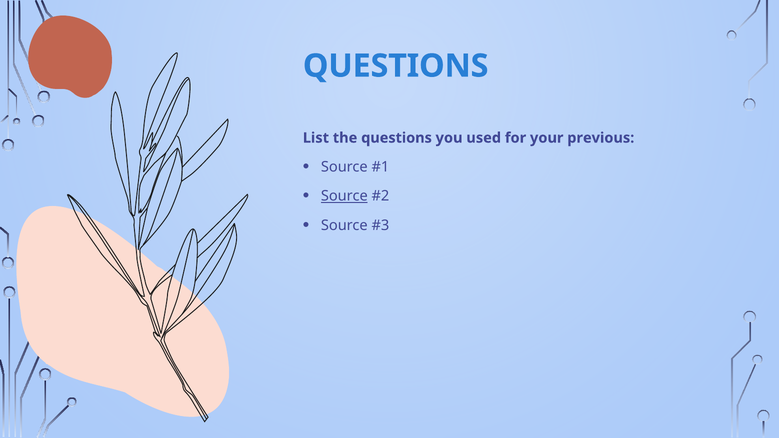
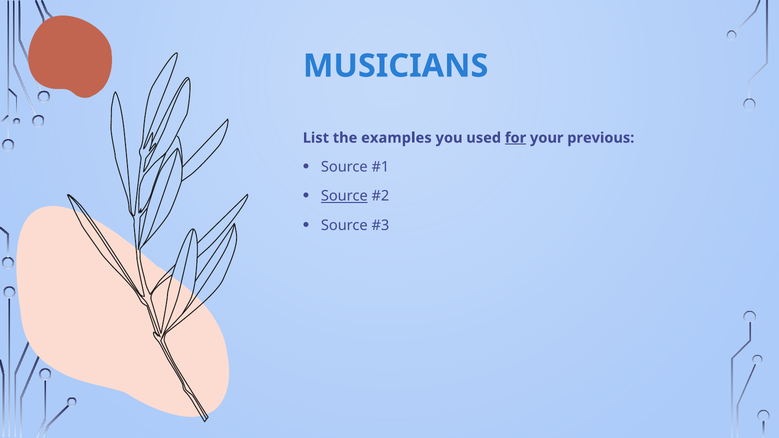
QUESTIONS at (396, 66): QUESTIONS -> MUSICIANS
the questions: questions -> examples
for underline: none -> present
